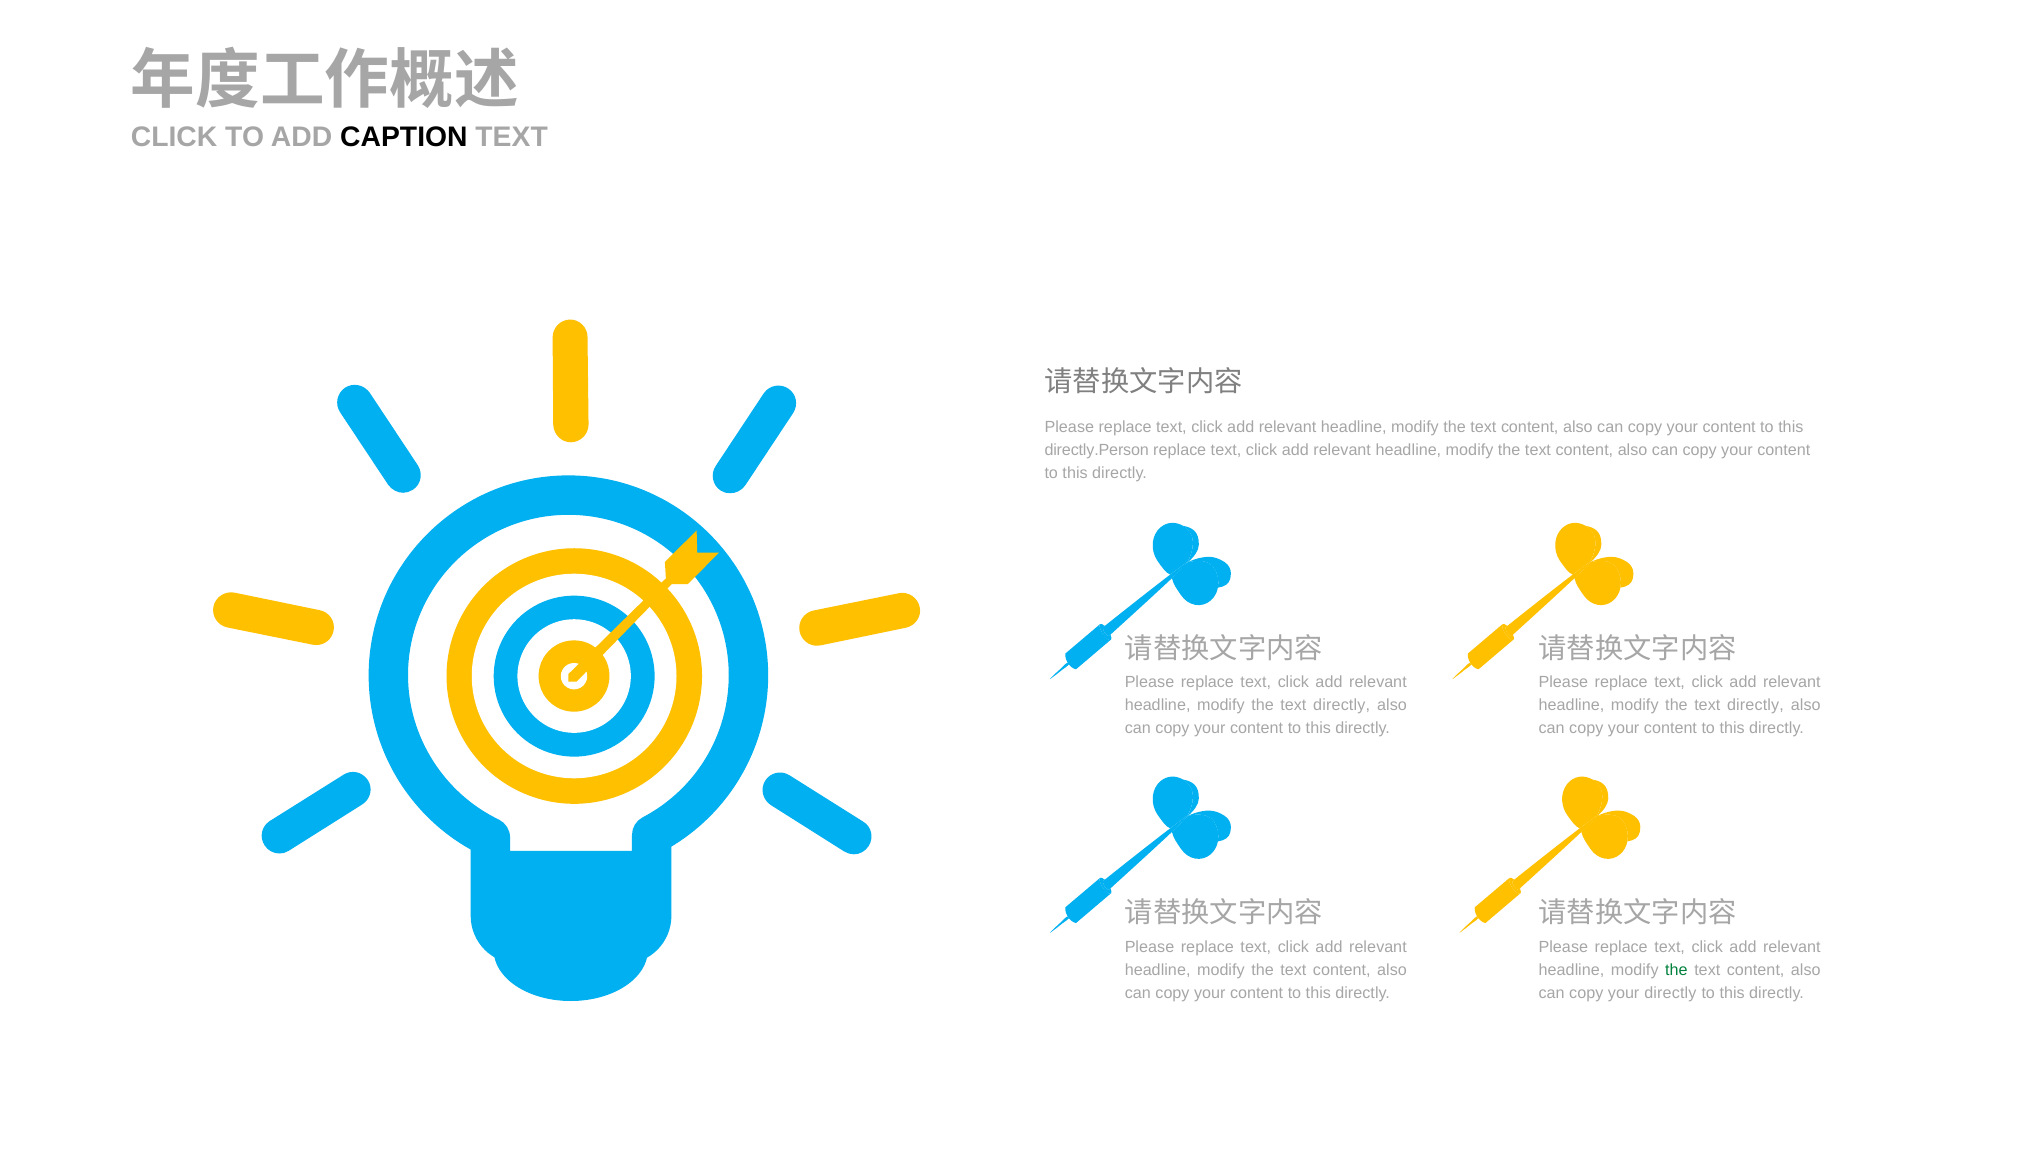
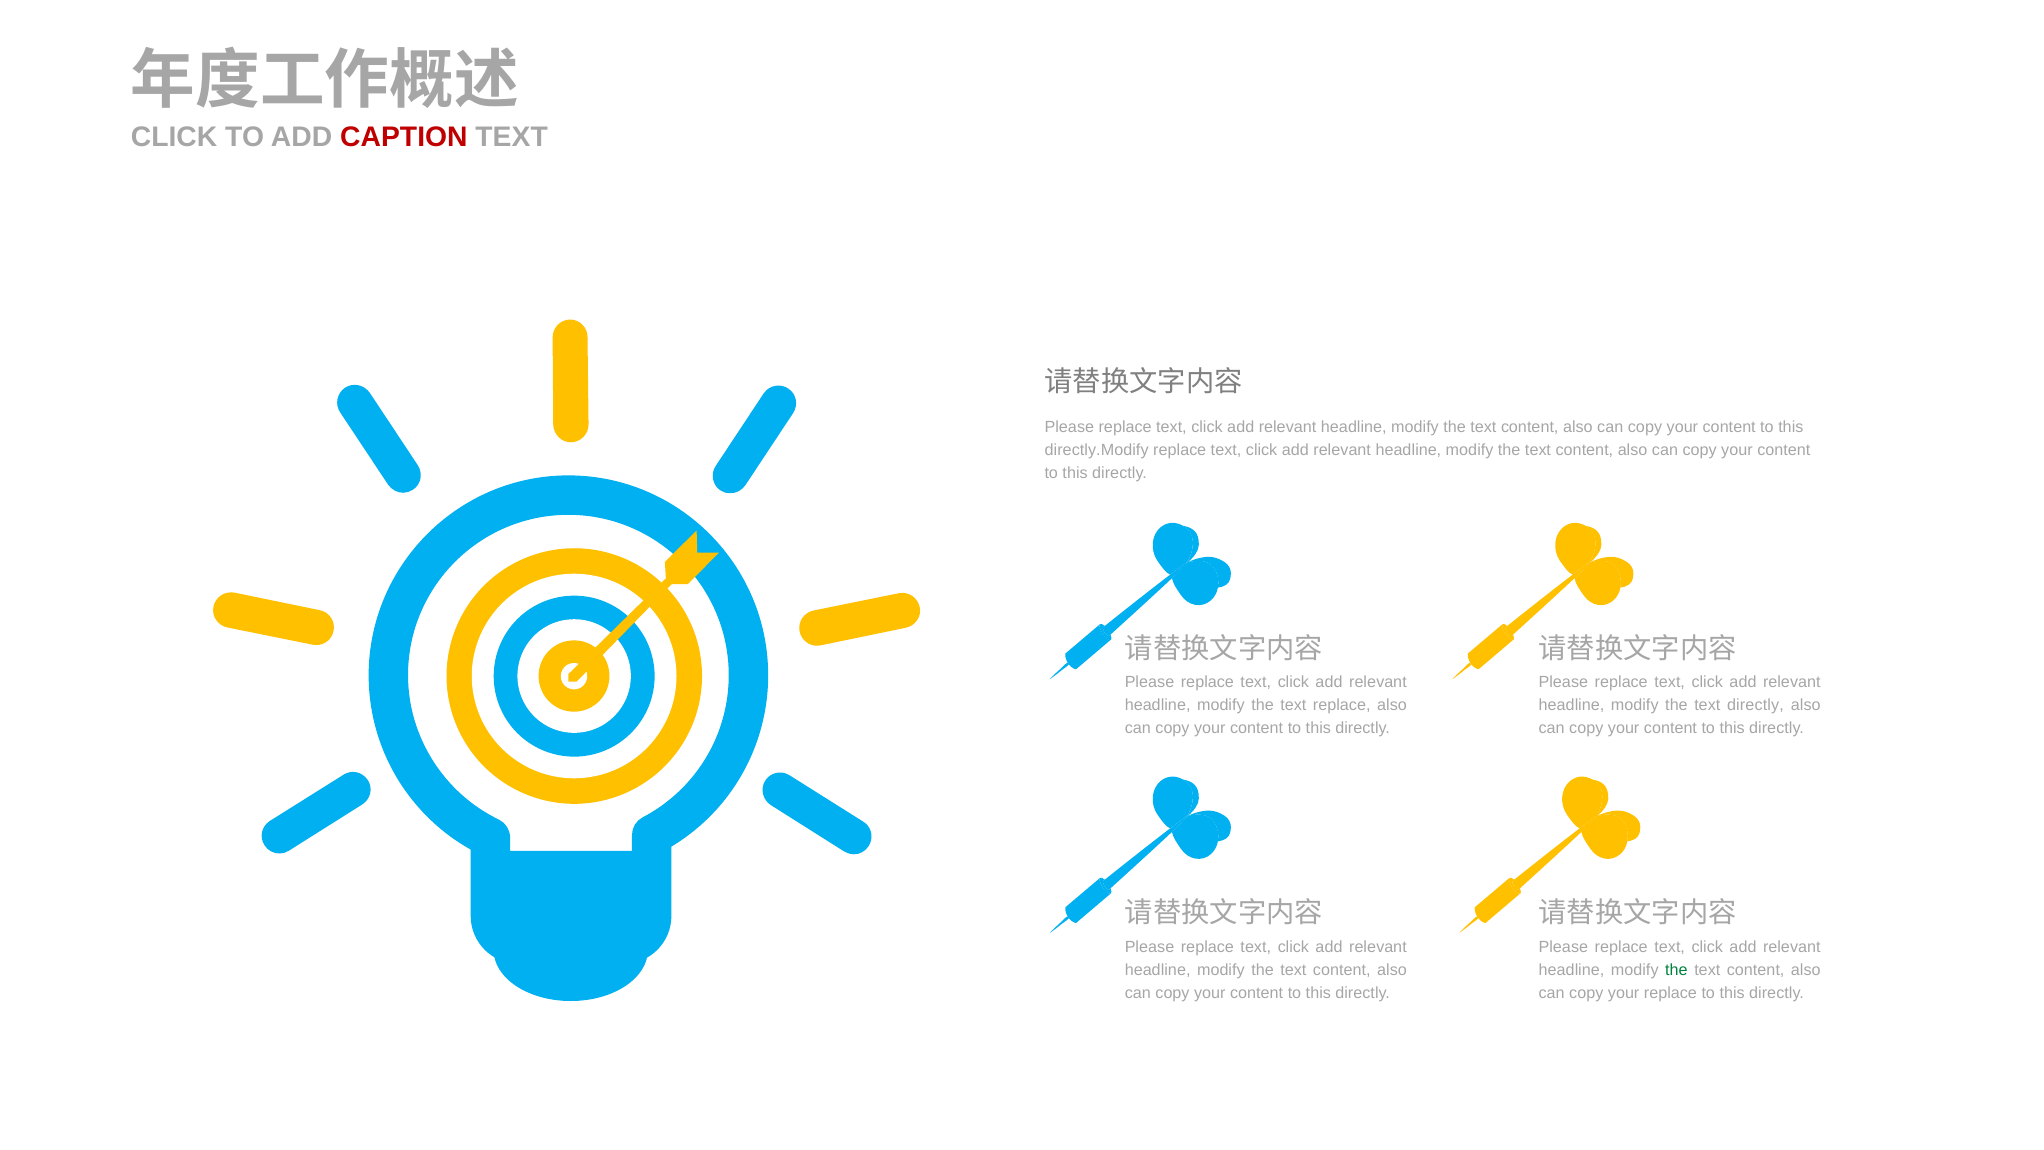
CAPTION colour: black -> red
directly.Person: directly.Person -> directly.Modify
directly at (1342, 705): directly -> replace
your directly: directly -> replace
